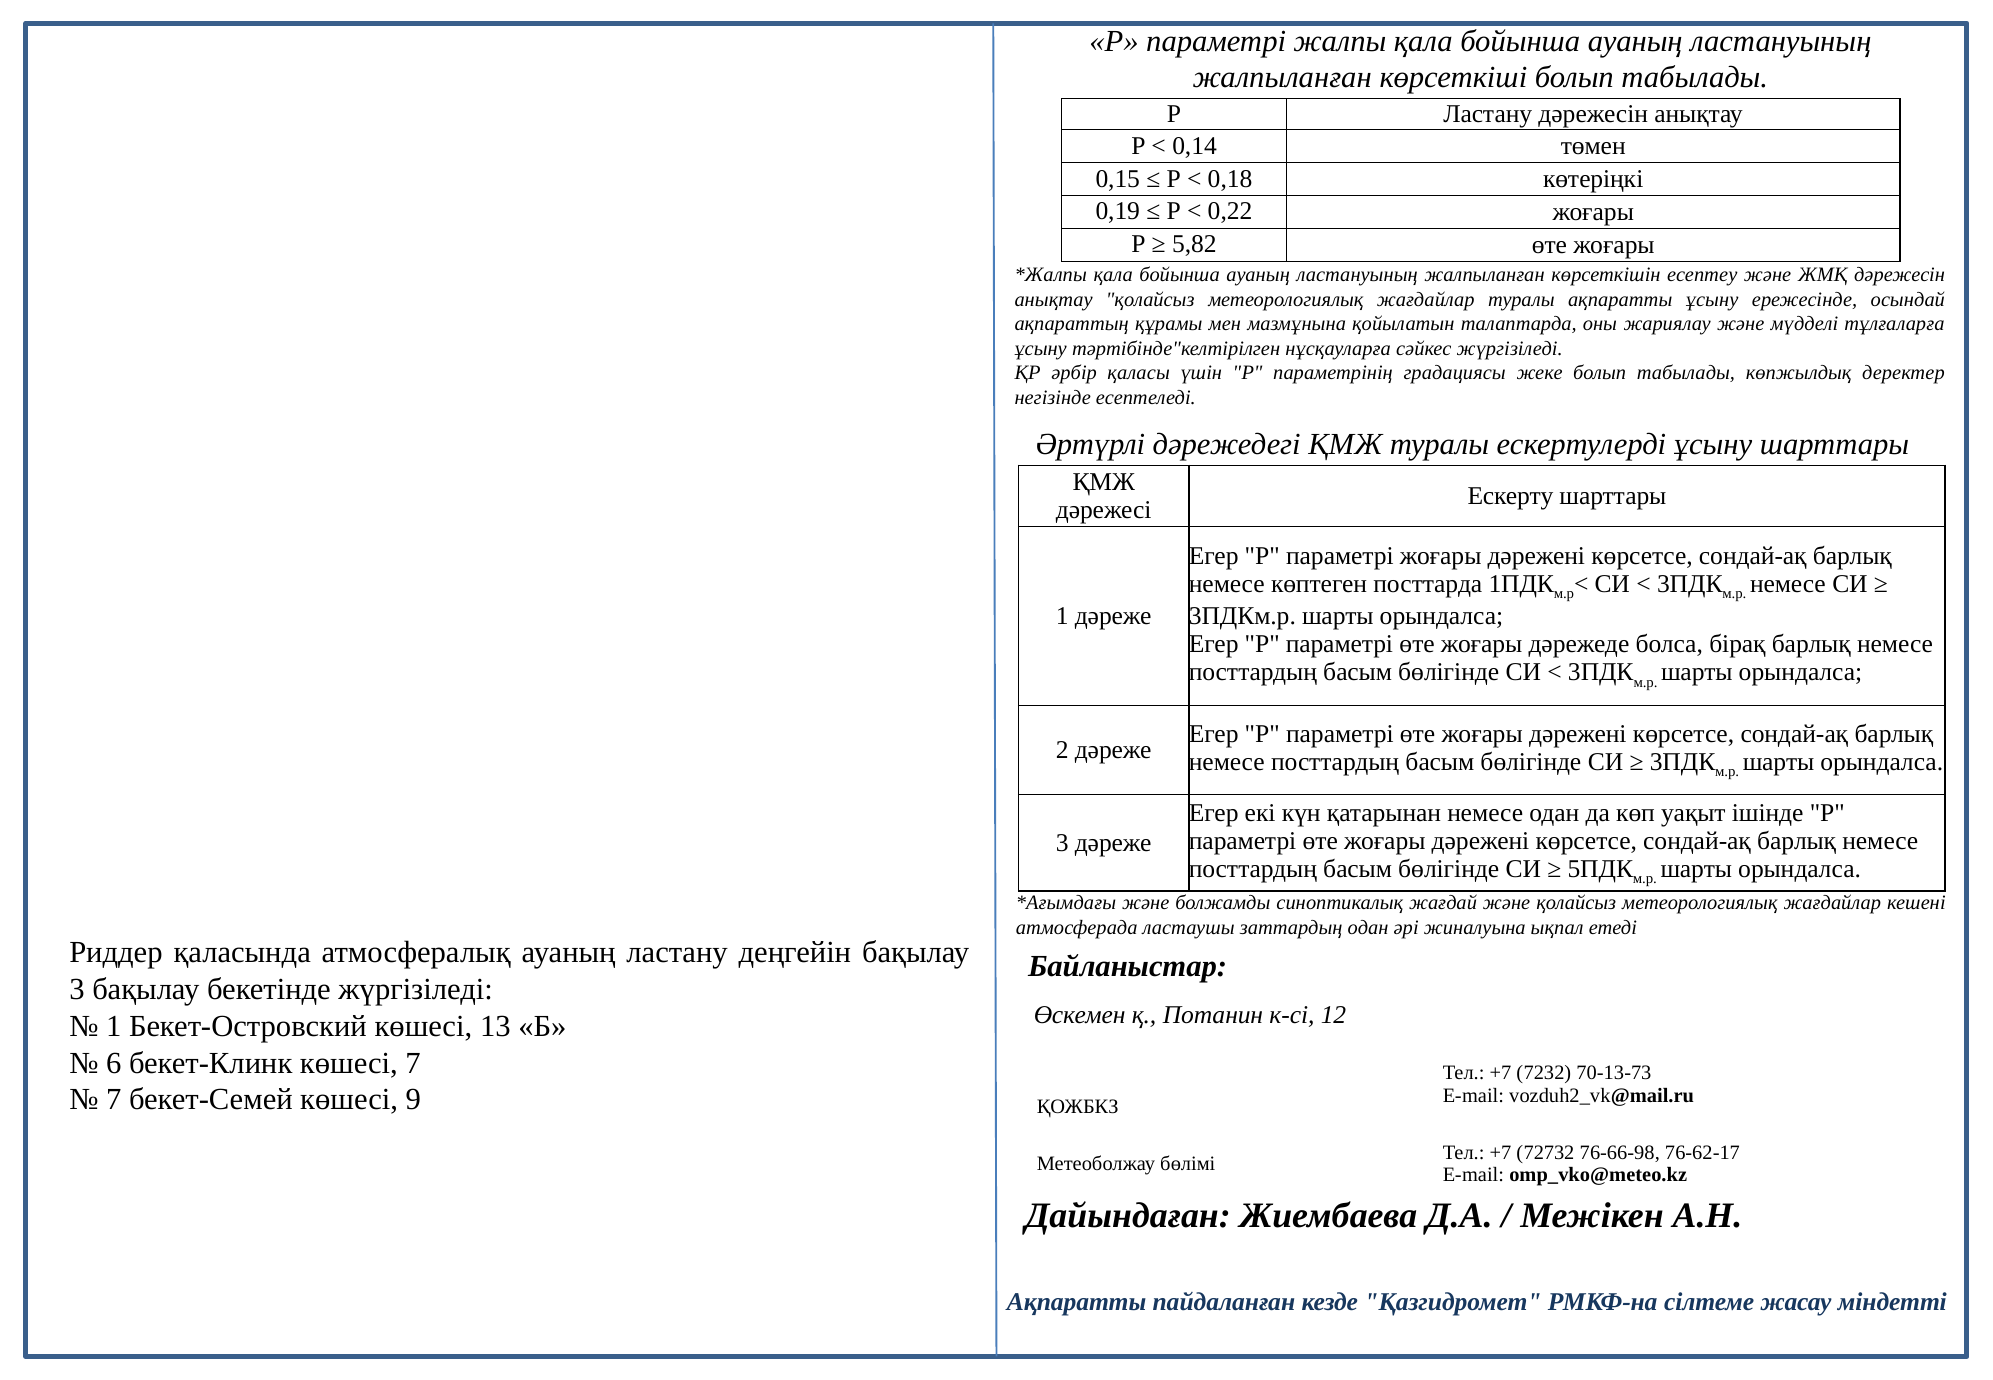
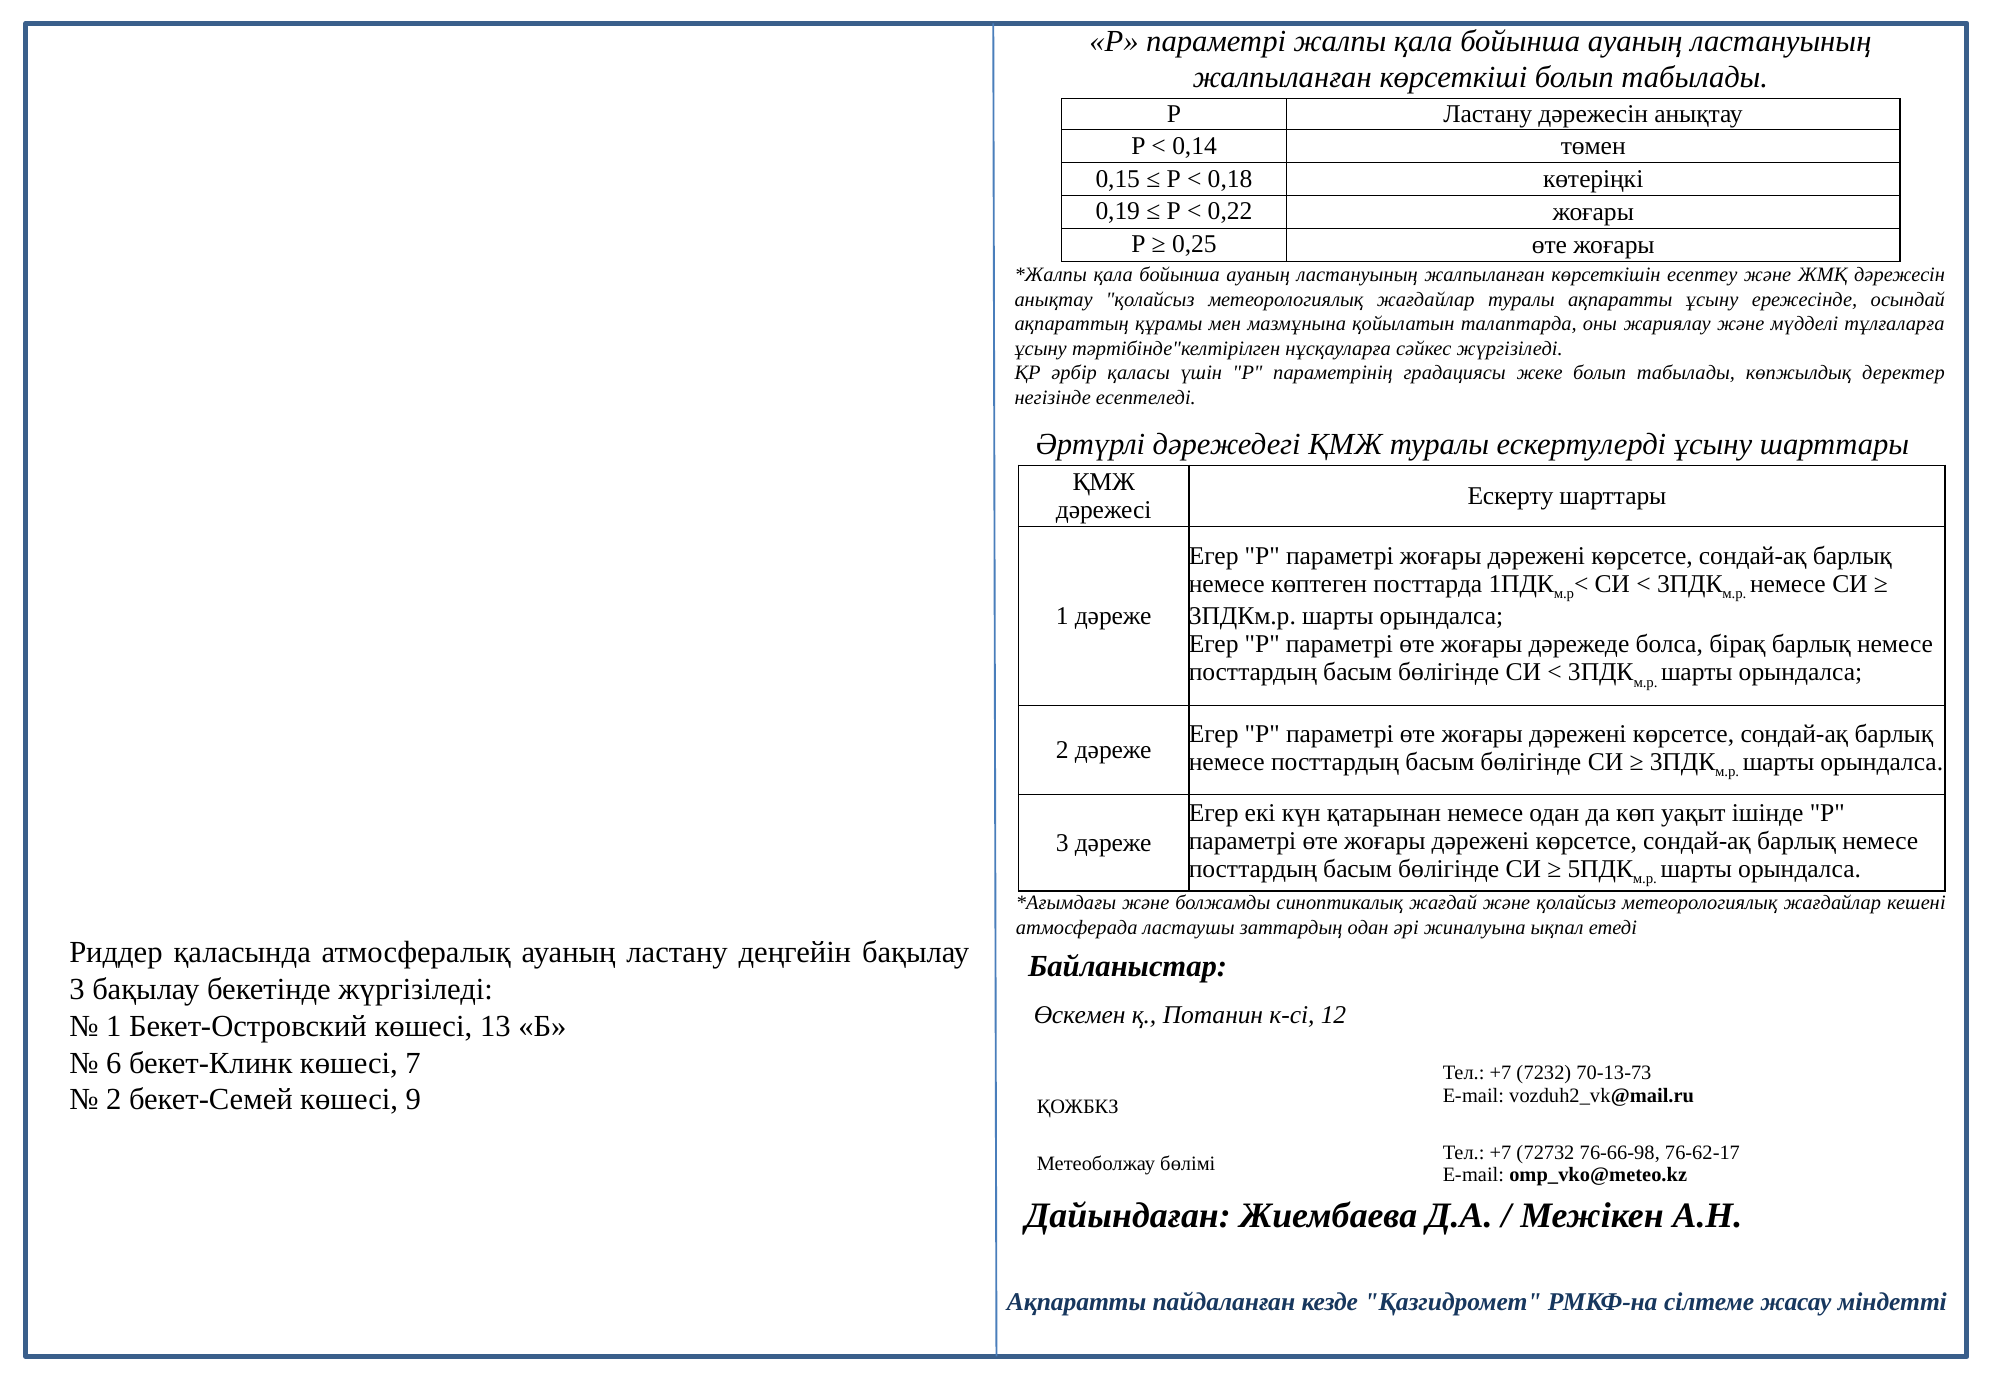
5,82: 5,82 -> 0,25
7 at (114, 1100): 7 -> 2
